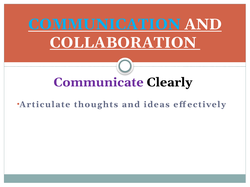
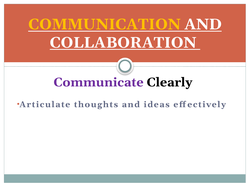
COMMUNICATION colour: light blue -> yellow
